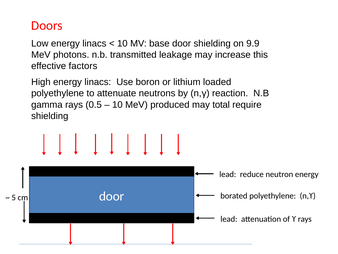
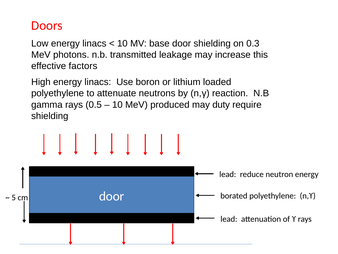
9.9: 9.9 -> 0.3
total: total -> duty
